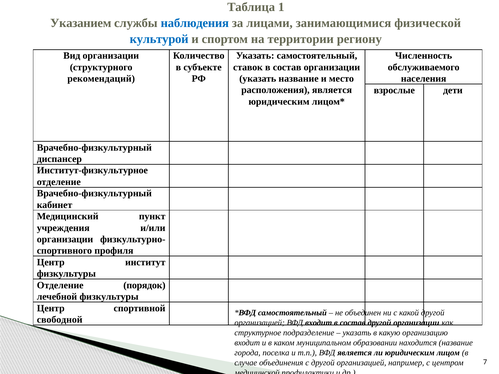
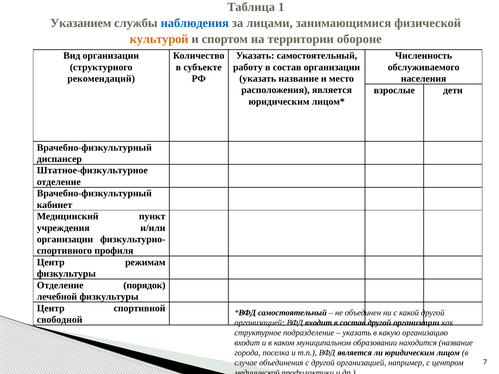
культурой colour: blue -> orange
региону: региону -> обороне
ставок: ставок -> работу
Институт-физкультурное: Институт-физкультурное -> Штатное-физкультурное
институт: институт -> режимам
